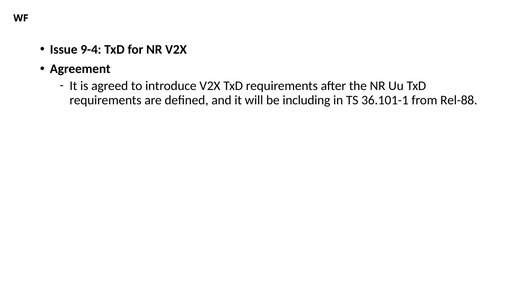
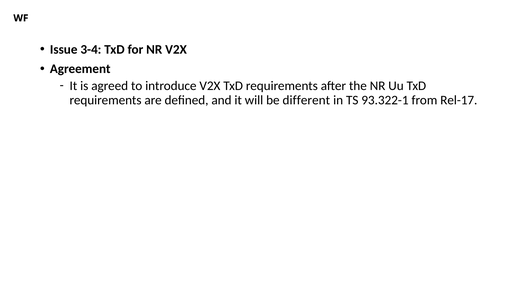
9-4: 9-4 -> 3-4
including: including -> different
36.101-1: 36.101-1 -> 93.322-1
Rel-88: Rel-88 -> Rel-17
